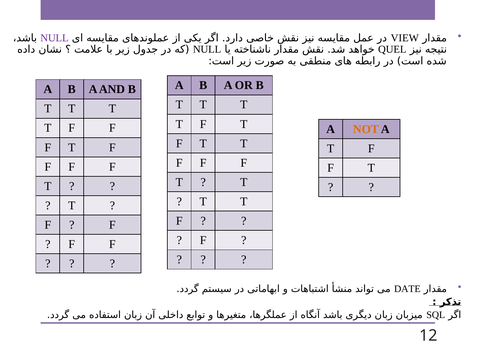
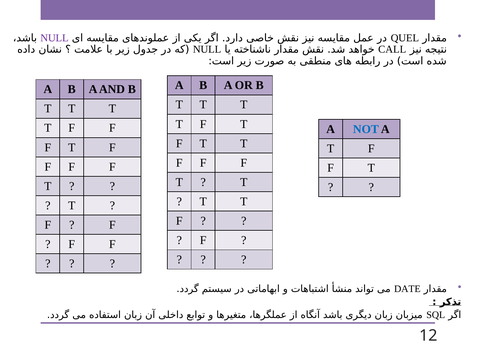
VIEW: VIEW -> QUEL
QUEL: QUEL -> CALL
NOT colour: orange -> blue
